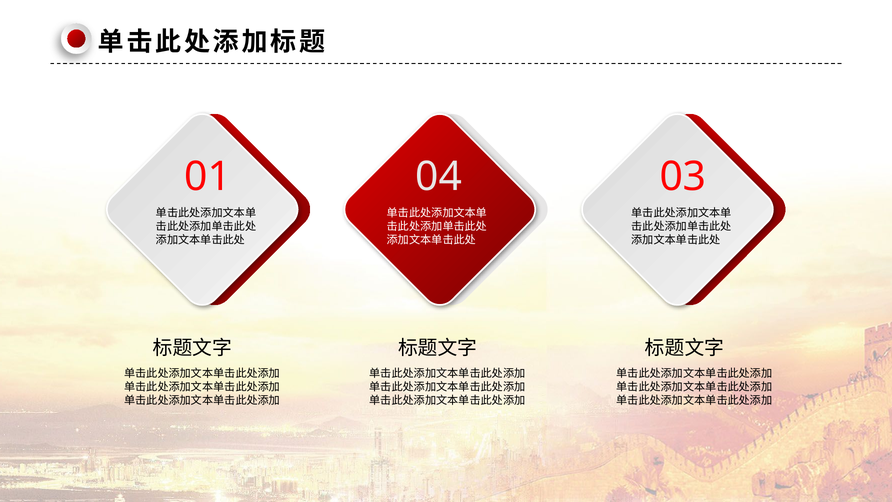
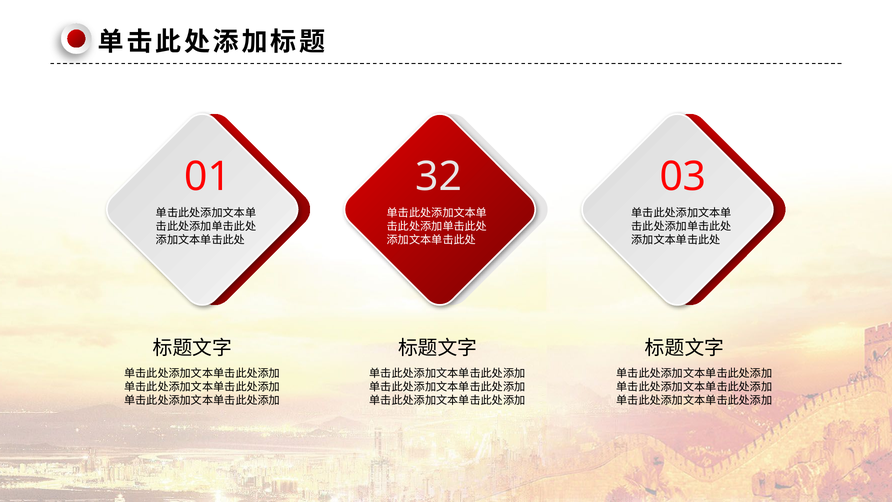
04: 04 -> 32
